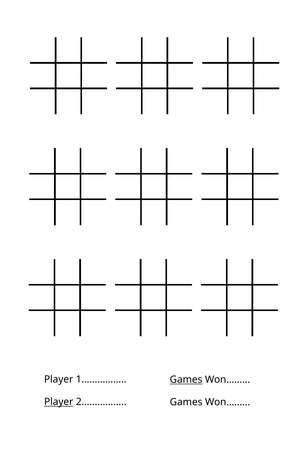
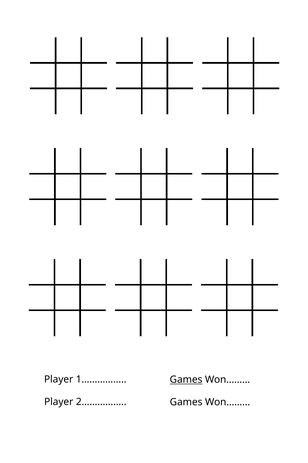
Player at (59, 401) underline: present -> none
